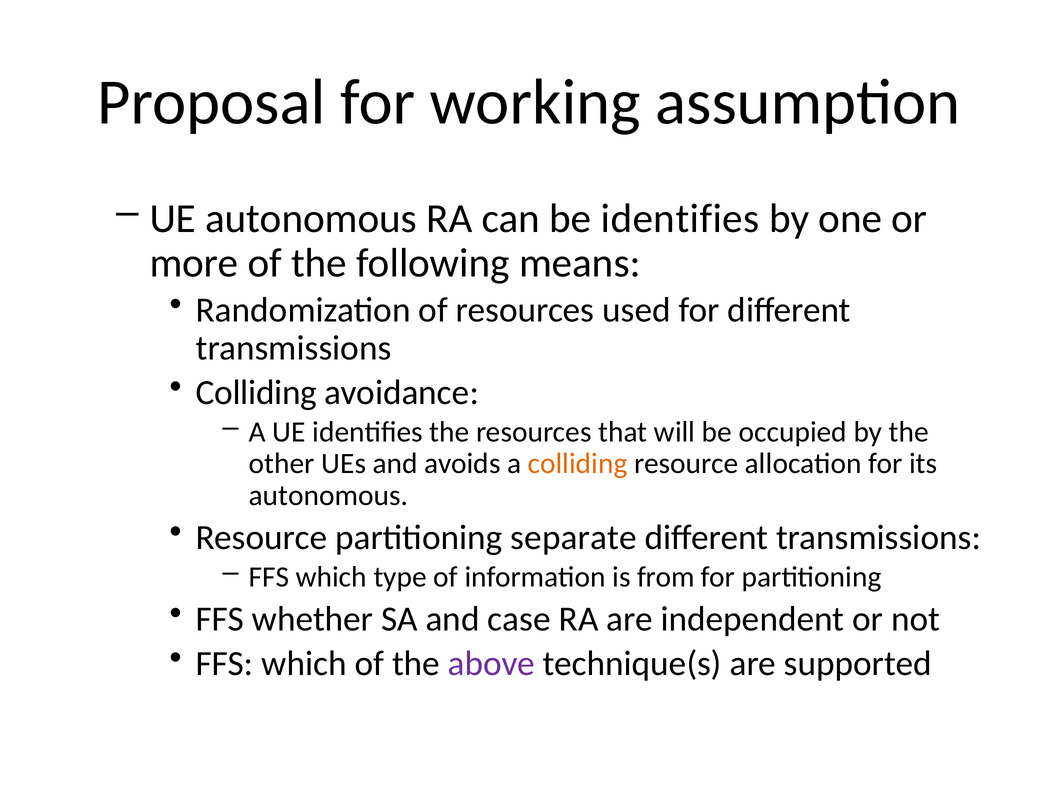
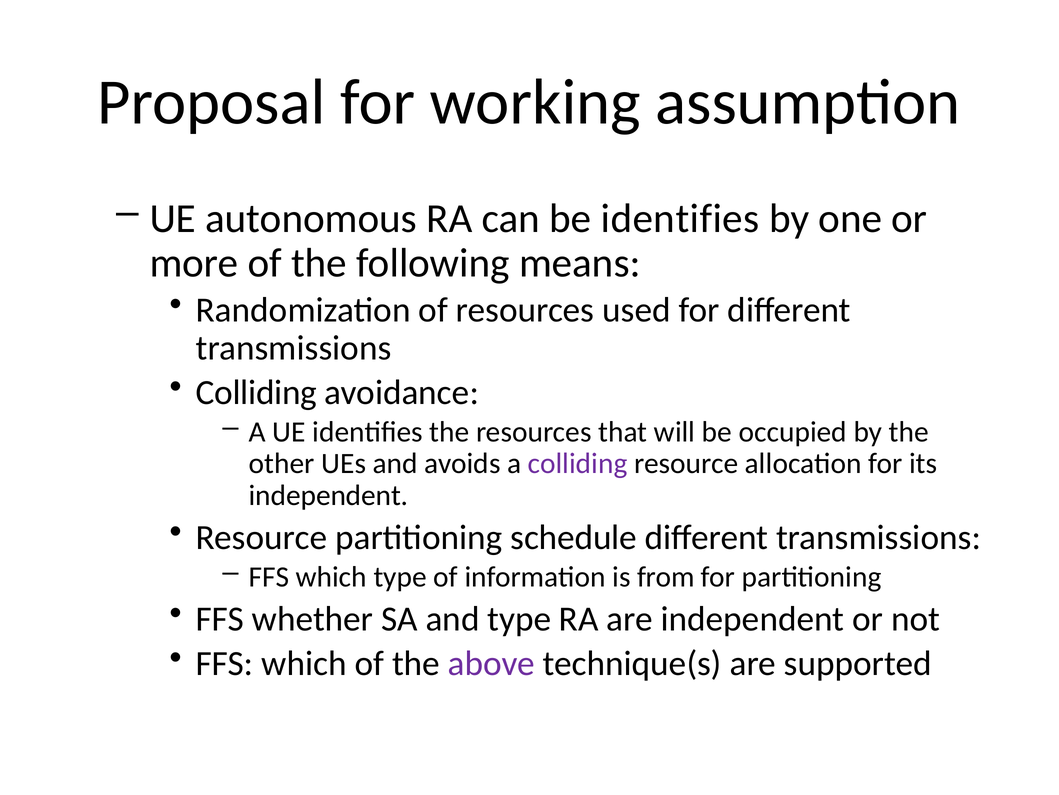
colliding at (578, 463) colour: orange -> purple
autonomous at (328, 495): autonomous -> independent
separate: separate -> schedule
and case: case -> type
